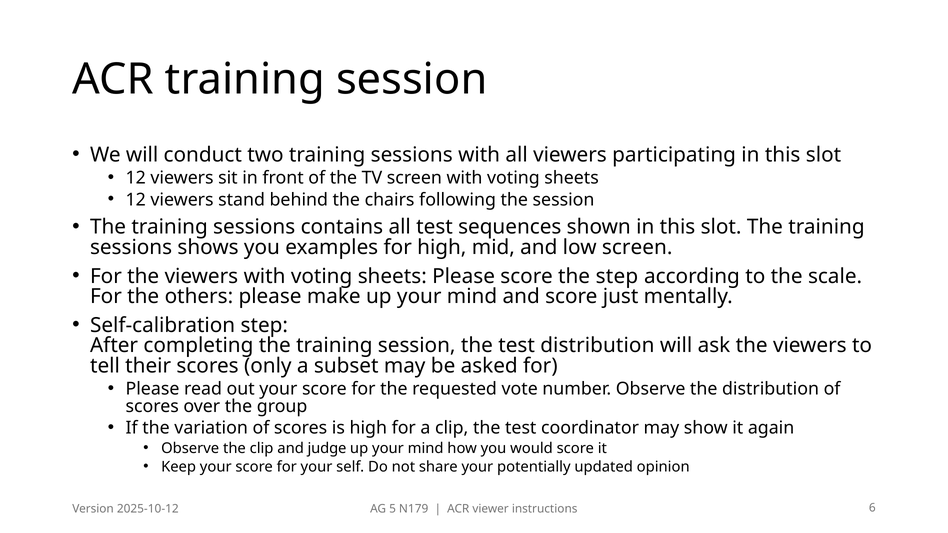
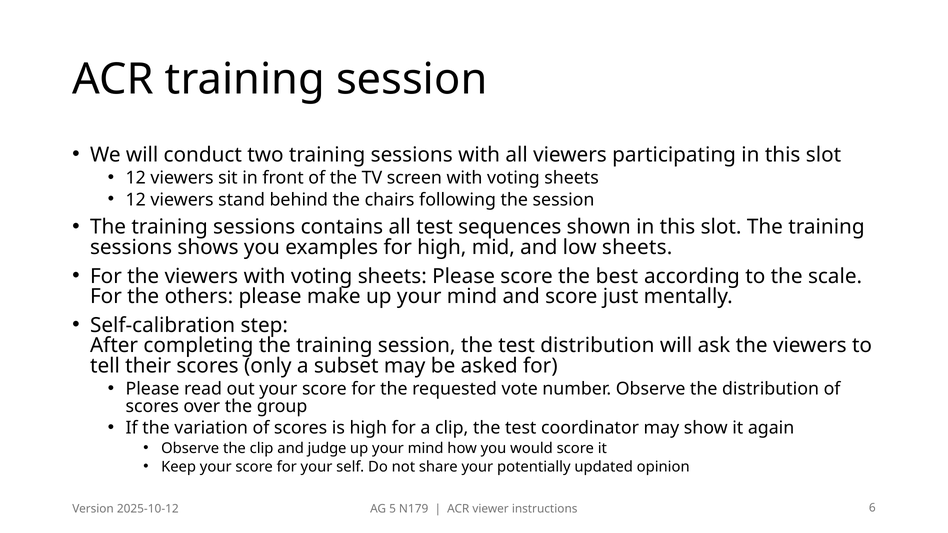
low screen: screen -> sheets
the step: step -> best
